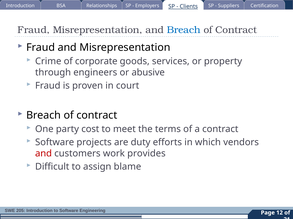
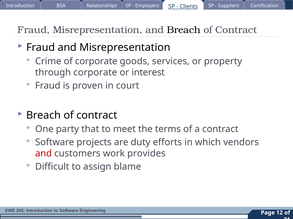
Breach at (184, 30) colour: blue -> black
through engineers: engineers -> corporate
abusive: abusive -> interest
cost: cost -> that
